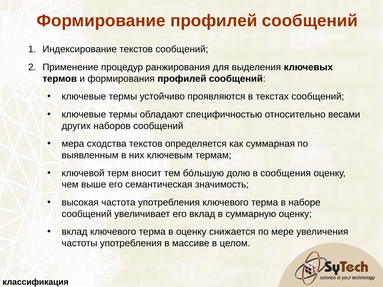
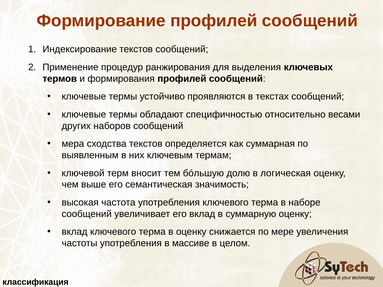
сообщения: сообщения -> логическая
